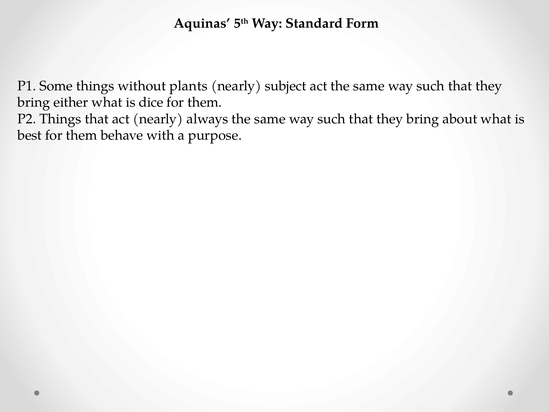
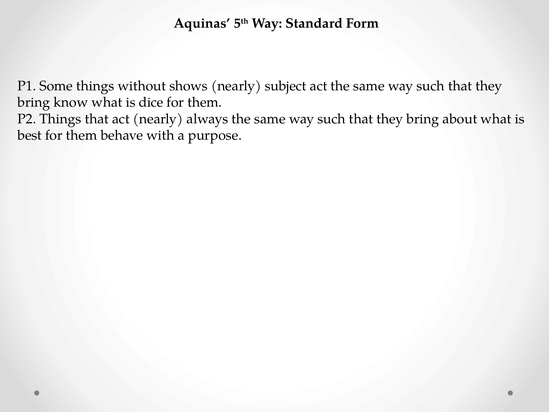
plants: plants -> shows
either: either -> know
